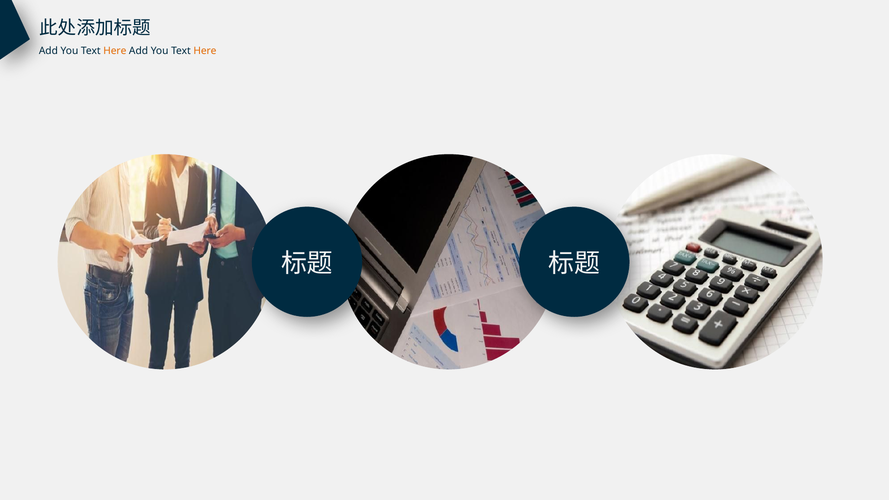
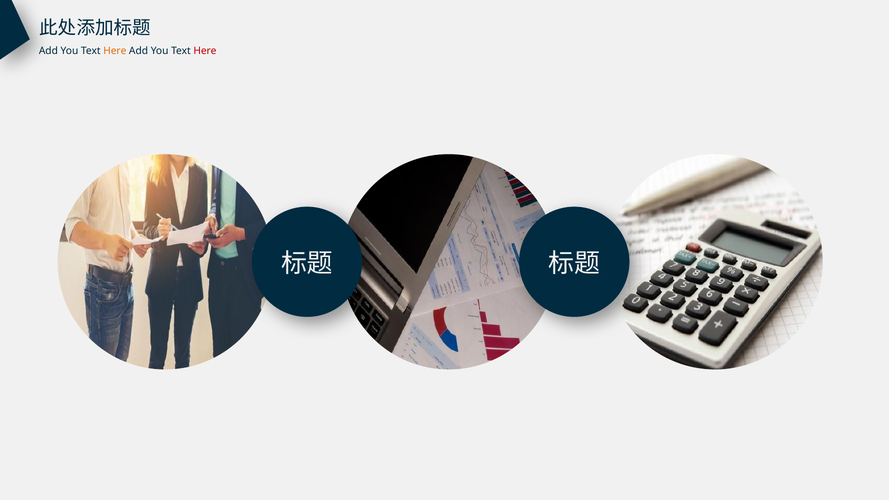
Here at (205, 51) colour: orange -> red
